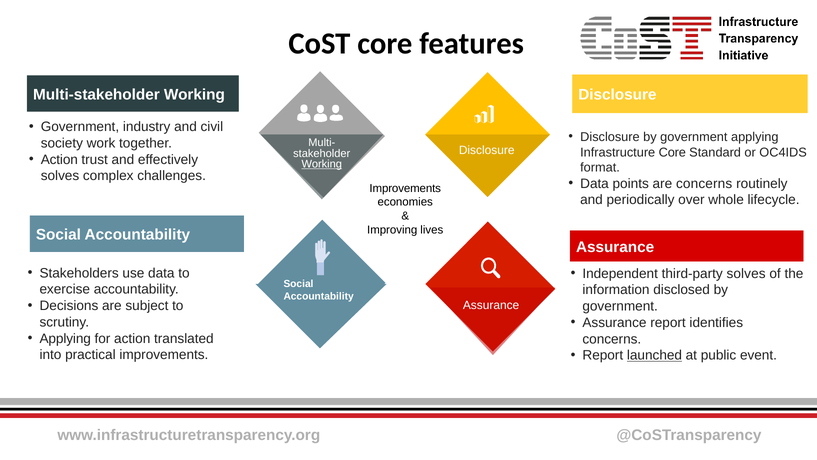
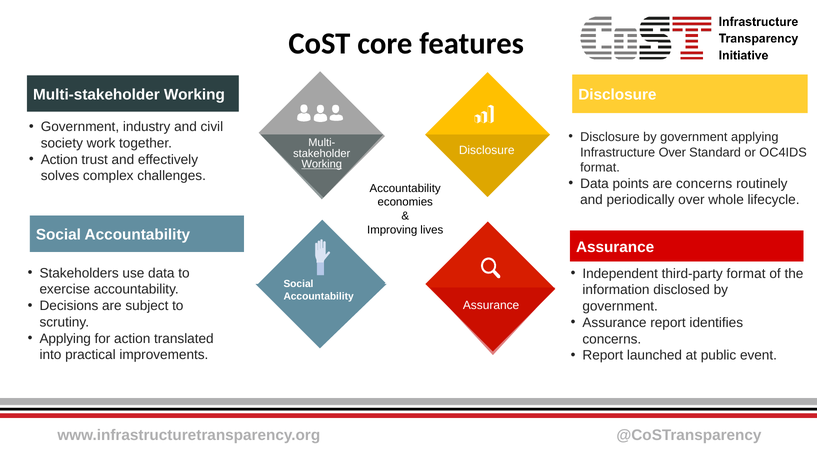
Infrastructure Core: Core -> Over
Improvements at (405, 188): Improvements -> Accountability
third-party solves: solves -> format
launched underline: present -> none
